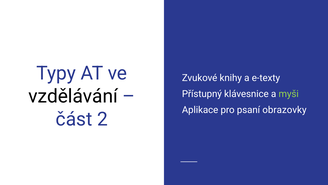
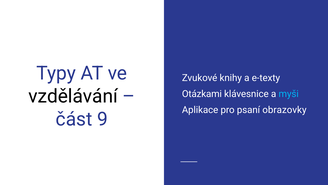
Přístupný: Přístupný -> Otázkami
myši colour: light green -> light blue
2: 2 -> 9
